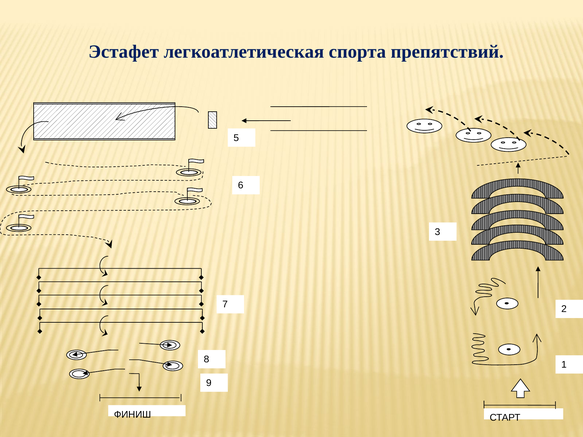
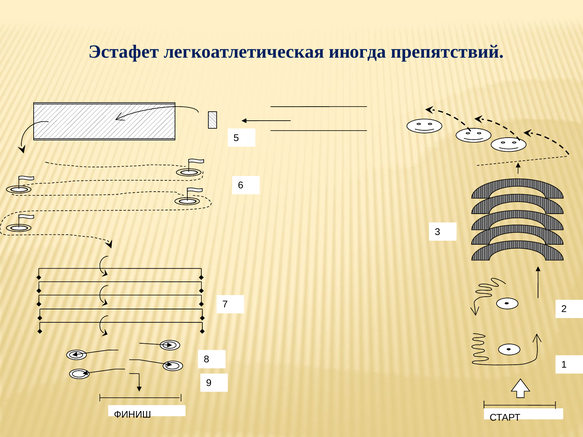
спорта: спорта -> иногда
